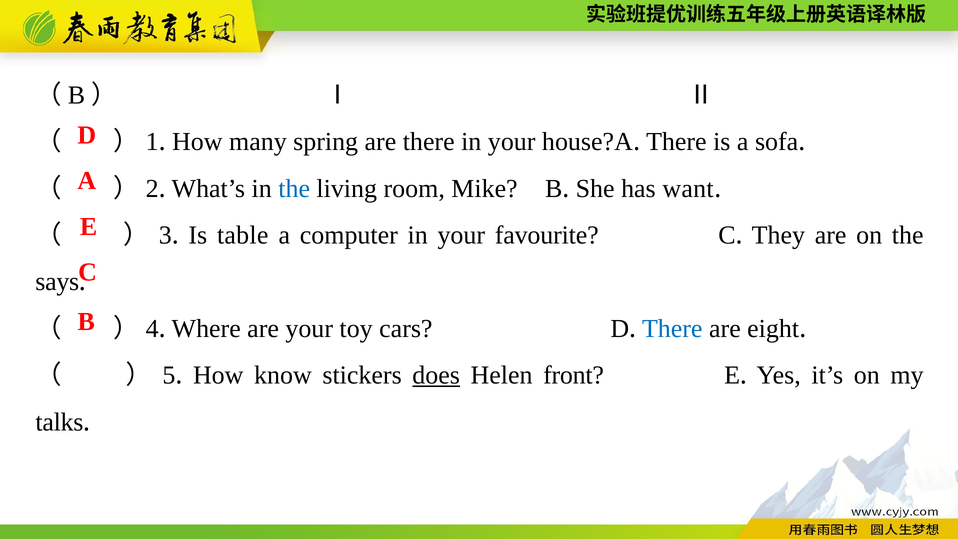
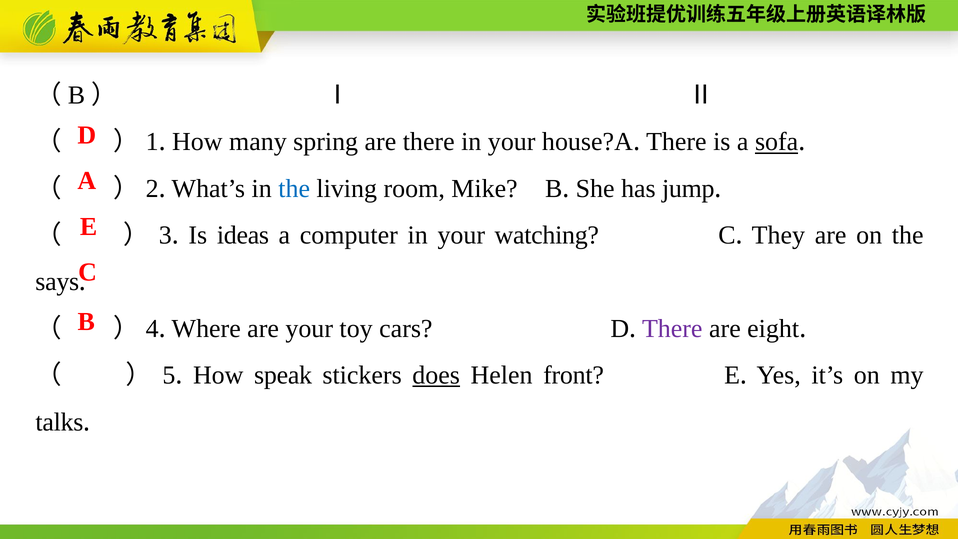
sofa underline: none -> present
want: want -> jump
table: table -> ideas
favourite: favourite -> watching
There at (672, 329) colour: blue -> purple
know: know -> speak
